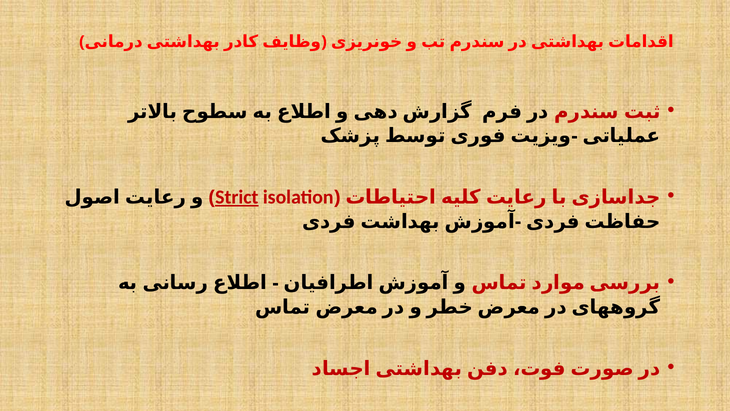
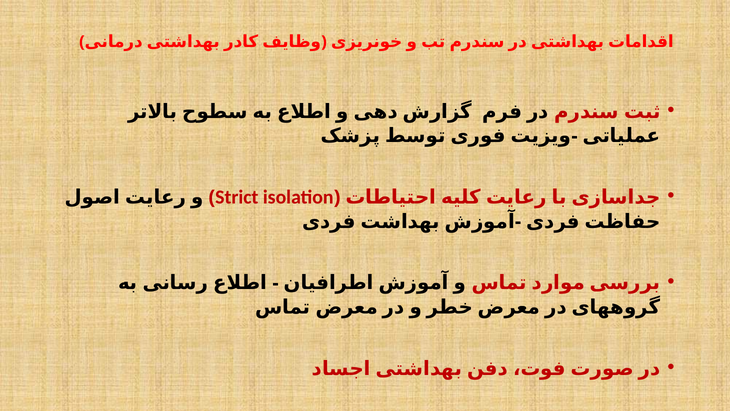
Strict underline: present -> none
